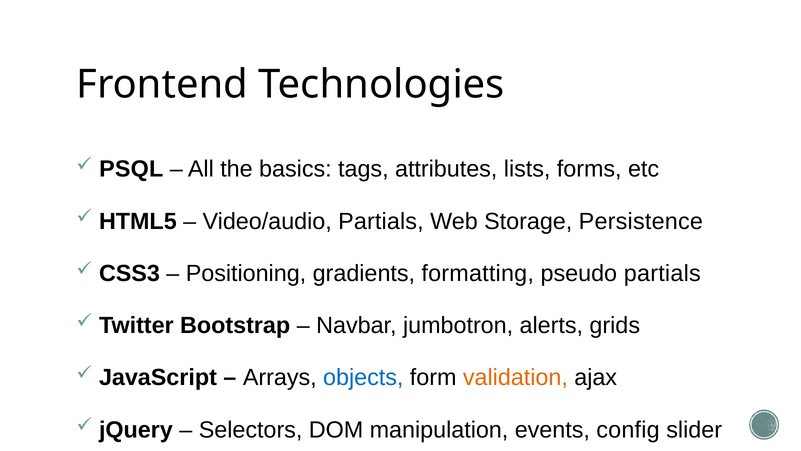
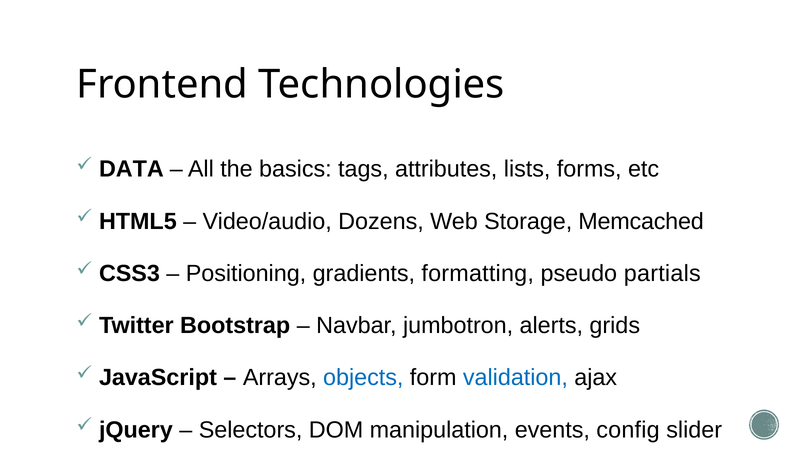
PSQL: PSQL -> DATA
Video/audio Partials: Partials -> Dozens
Persistence: Persistence -> Memcached
validation colour: orange -> blue
